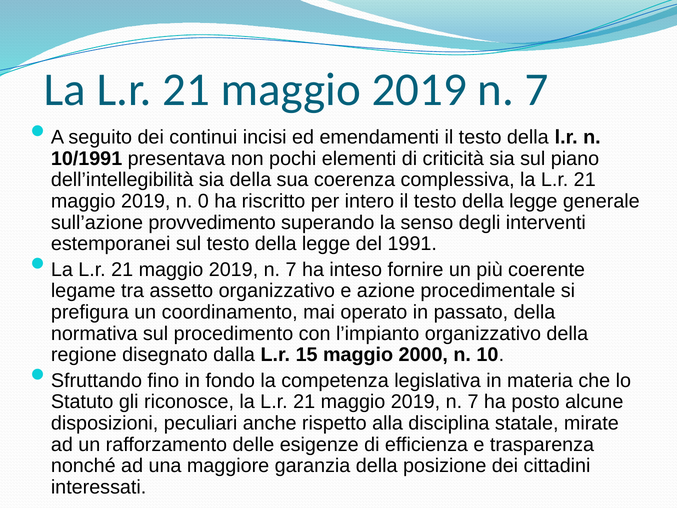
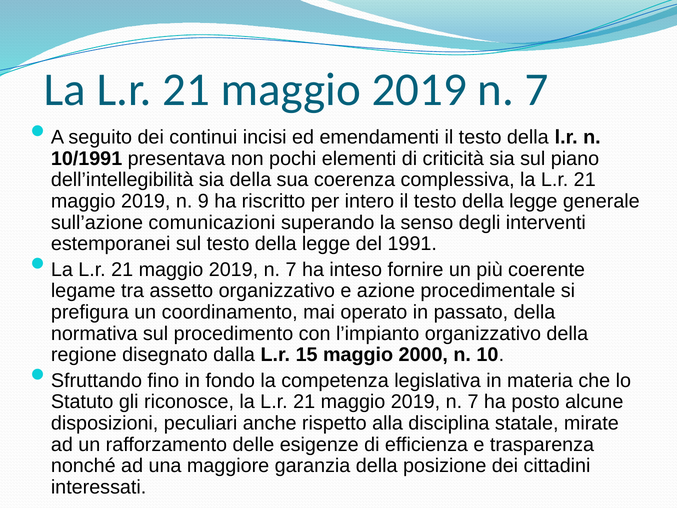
0: 0 -> 9
provvedimento: provvedimento -> comunicazioni
